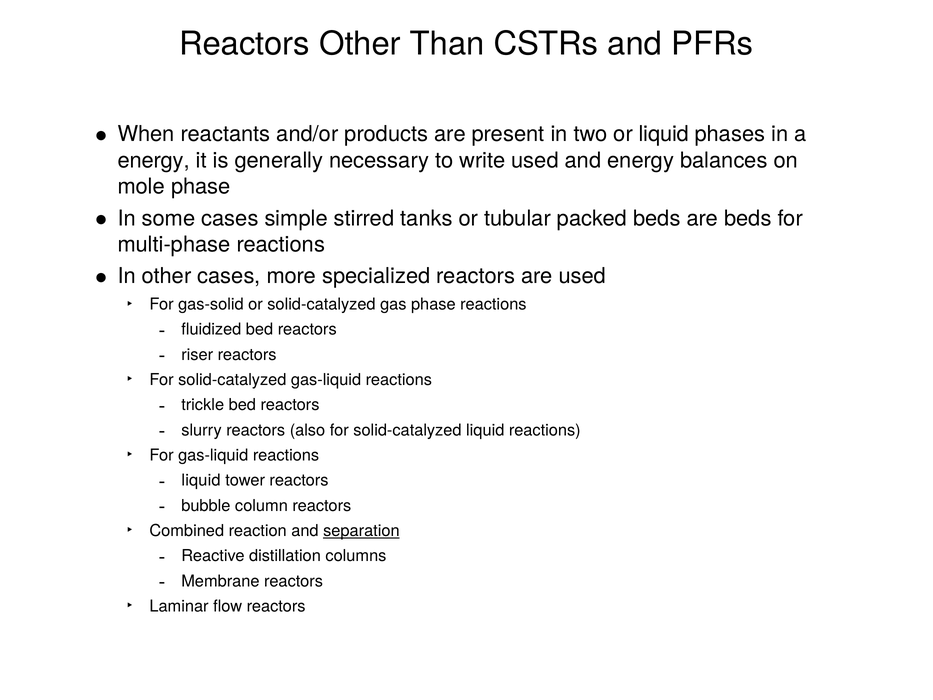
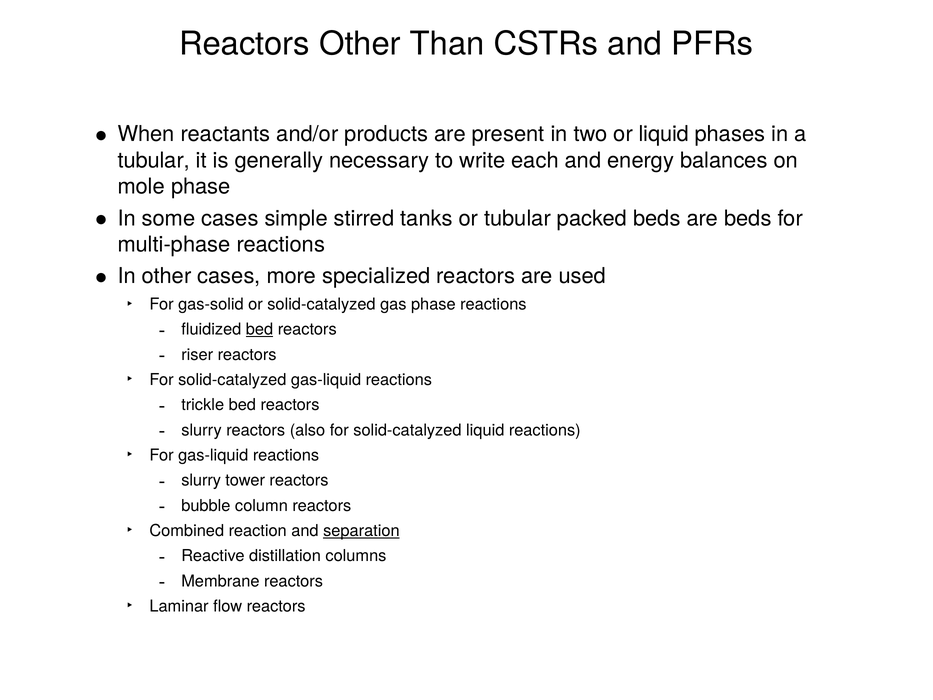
energy at (154, 160): energy -> tubular
write used: used -> each
bed at (260, 329) underline: none -> present
liquid at (201, 480): liquid -> slurry
